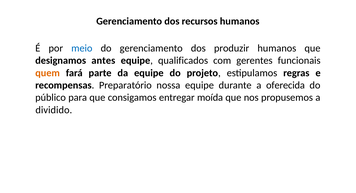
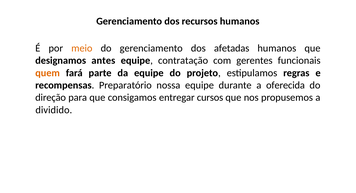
meio colour: blue -> orange
produzir: produzir -> afetadas
qualificados: qualificados -> contratação
público: público -> direção
moída: moída -> cursos
